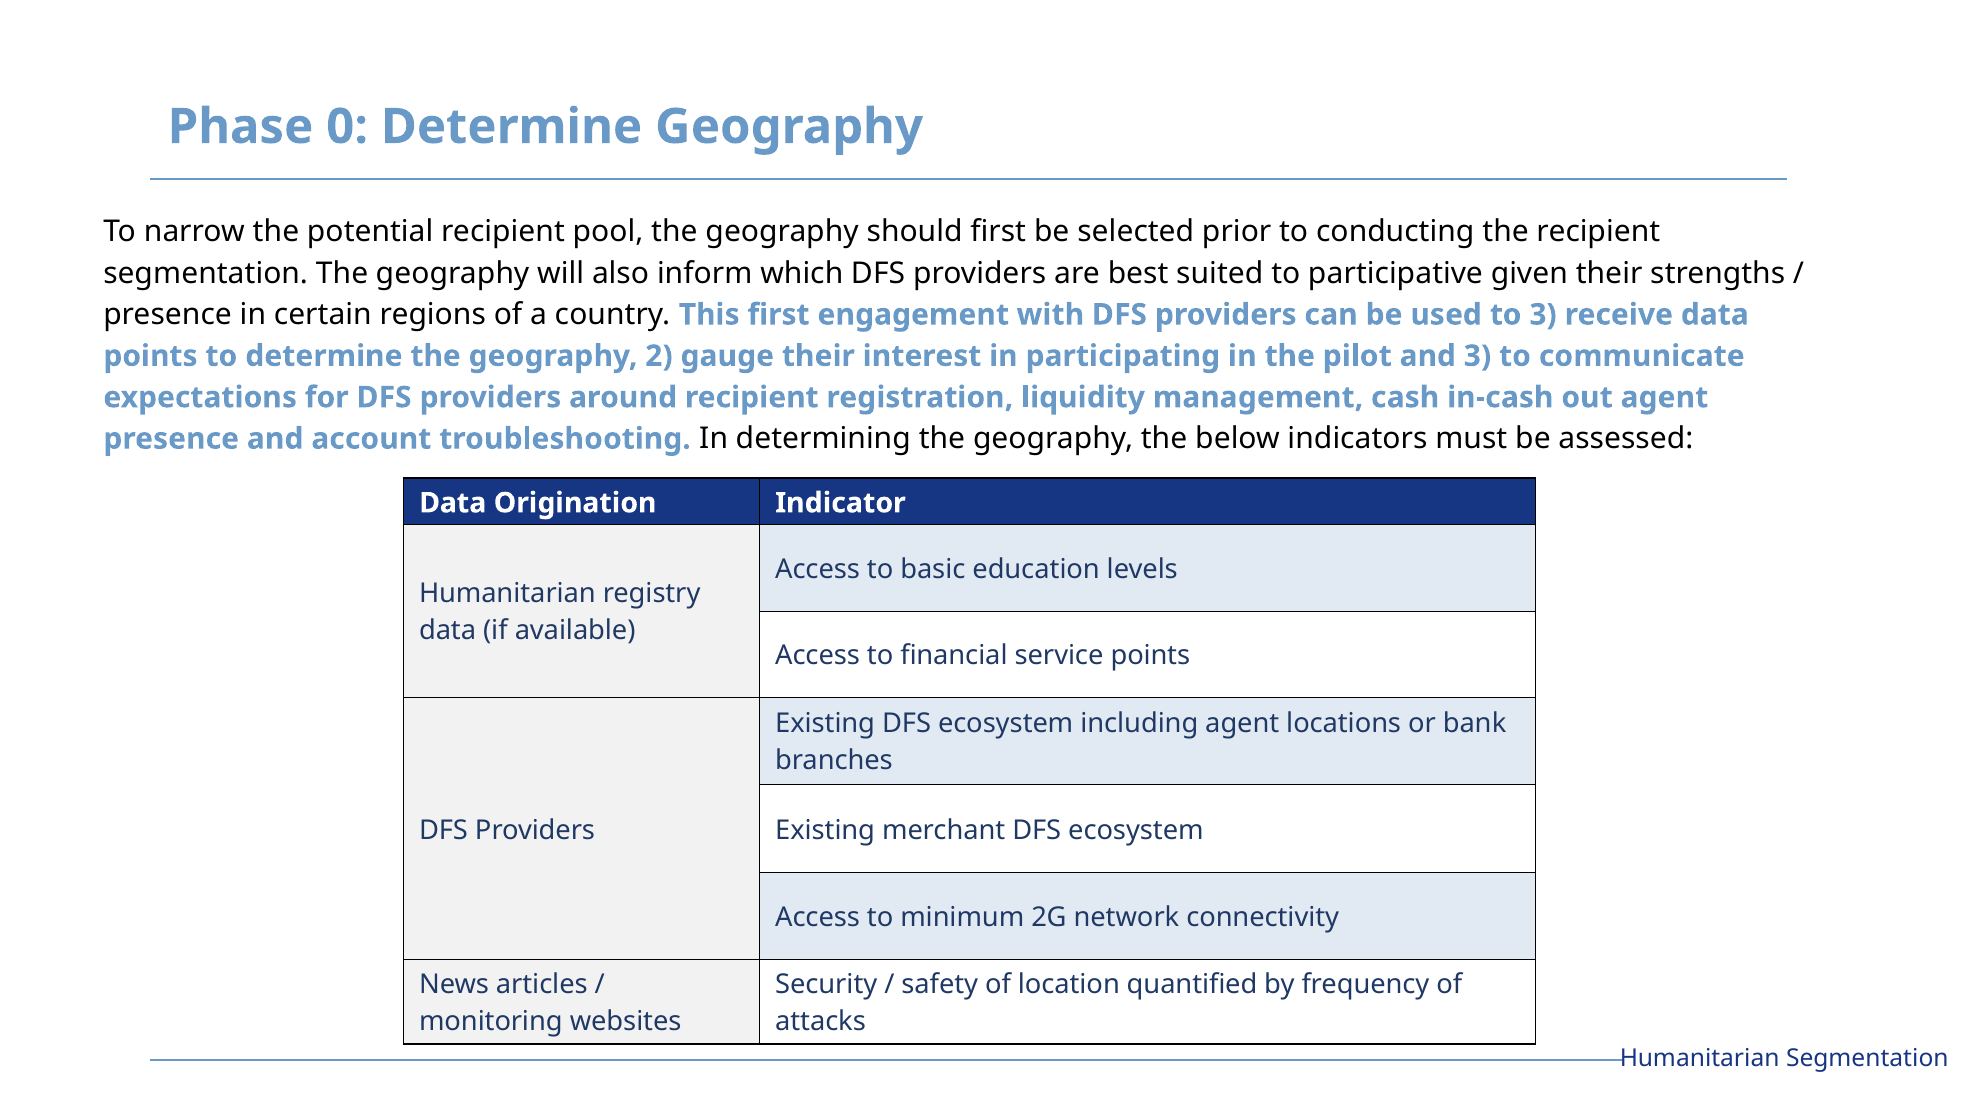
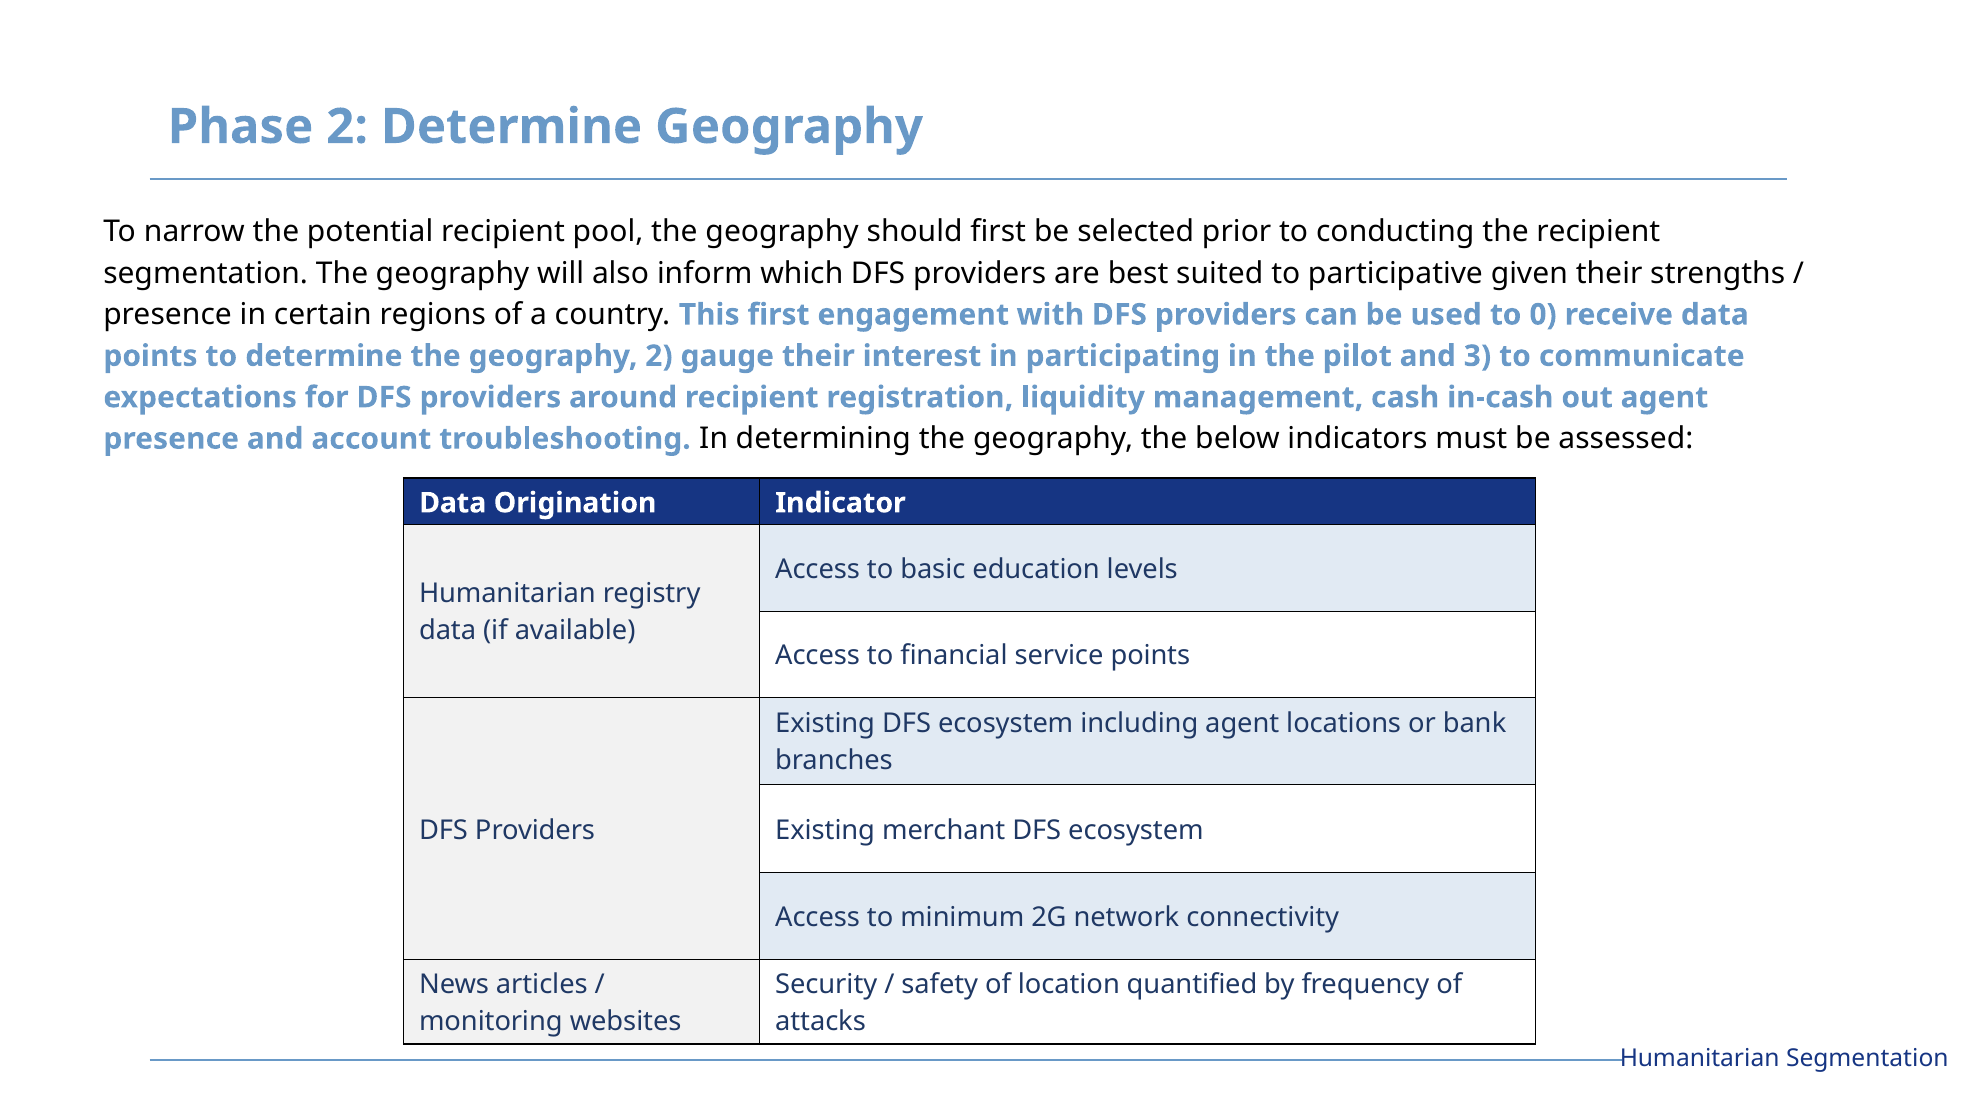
Phase 0: 0 -> 2
to 3: 3 -> 0
